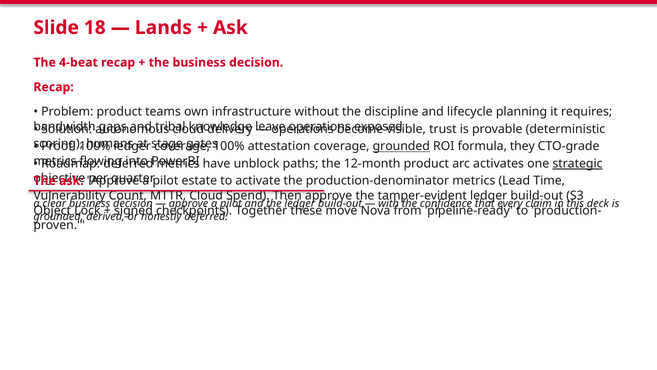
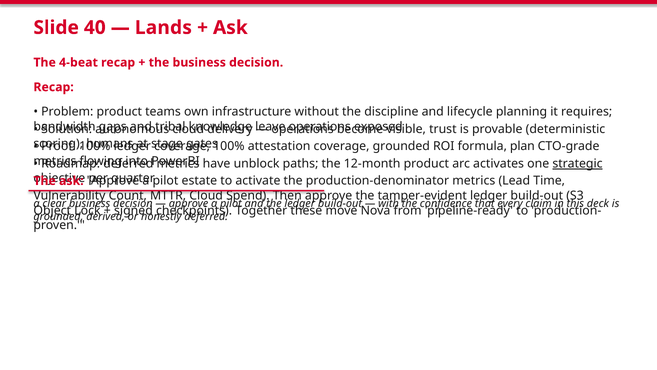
18: 18 -> 40
grounded at (401, 146) underline: present -> none
they: they -> plan
